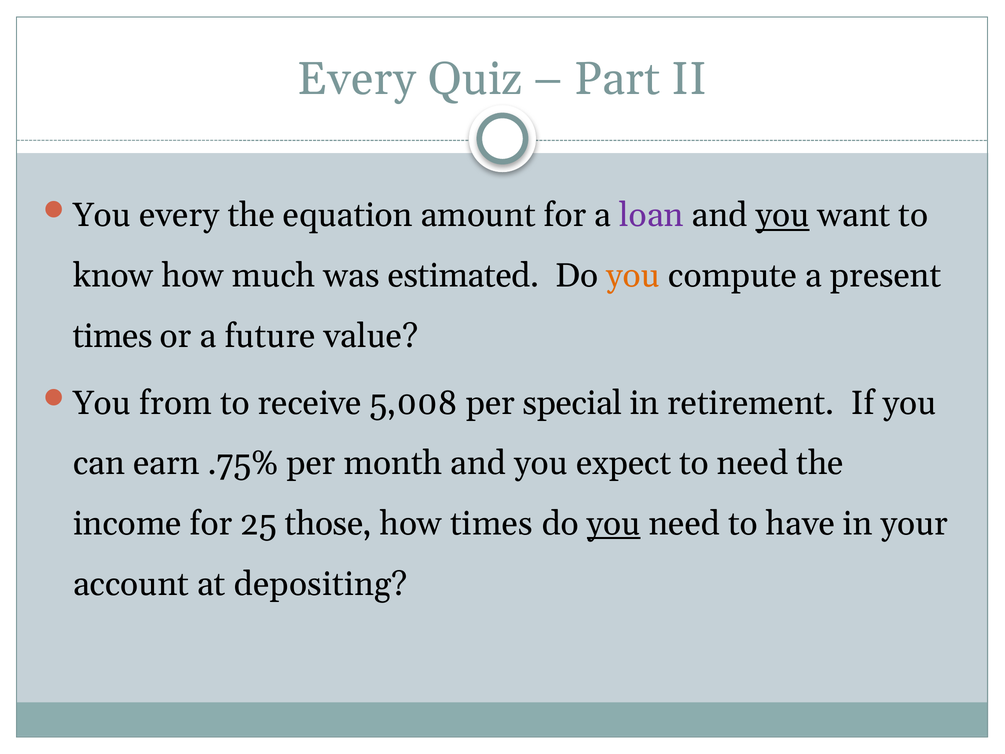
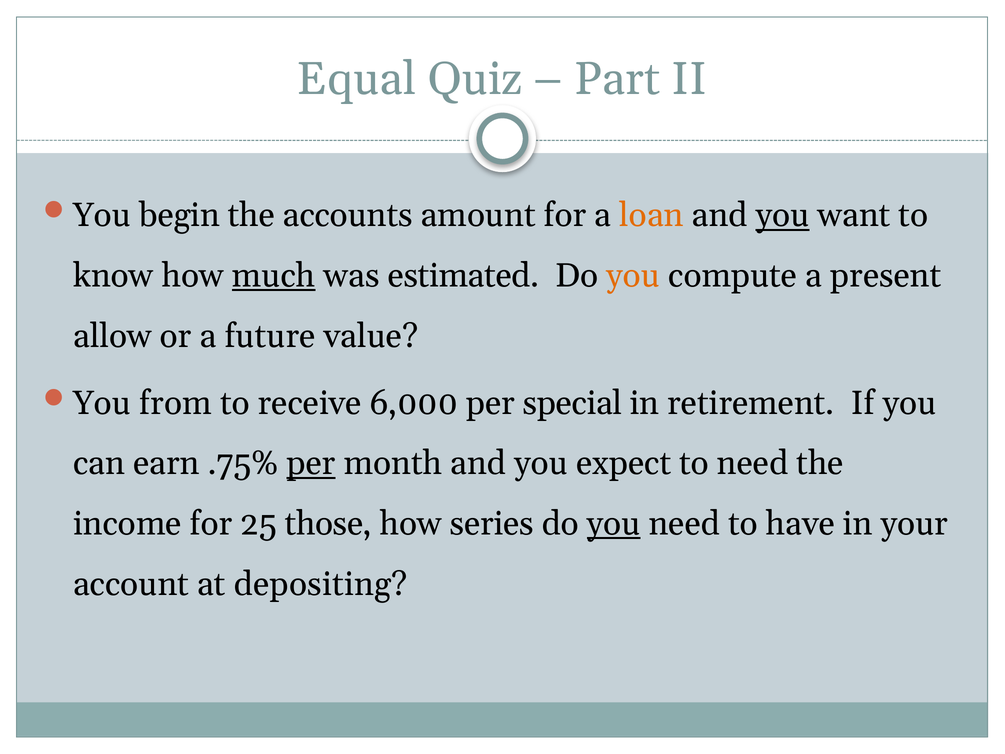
Every at (356, 79): Every -> Equal
You every: every -> begin
equation: equation -> accounts
loan colour: purple -> orange
much underline: none -> present
times at (113, 336): times -> allow
5,008: 5,008 -> 6,000
per at (311, 463) underline: none -> present
how times: times -> series
